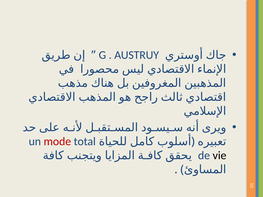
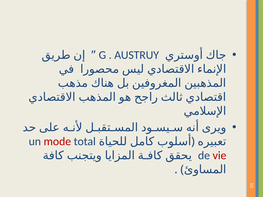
vie colour: black -> red
